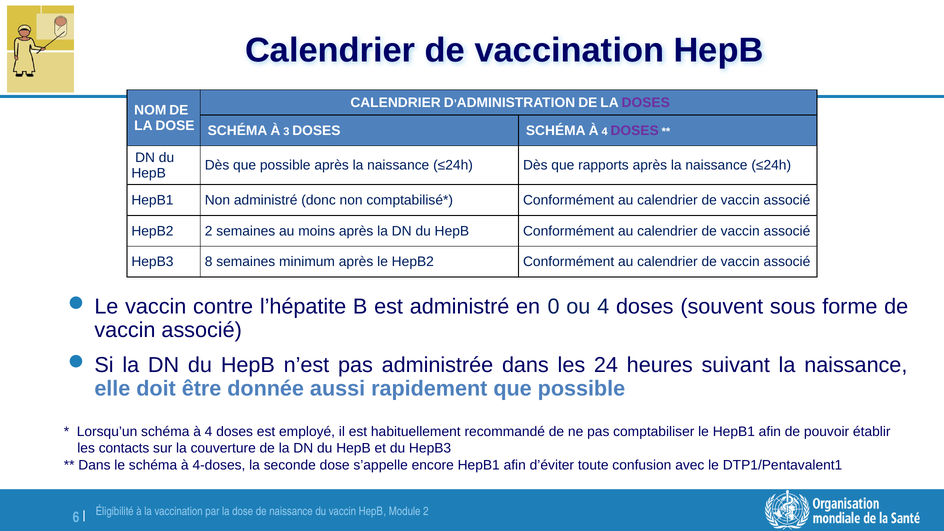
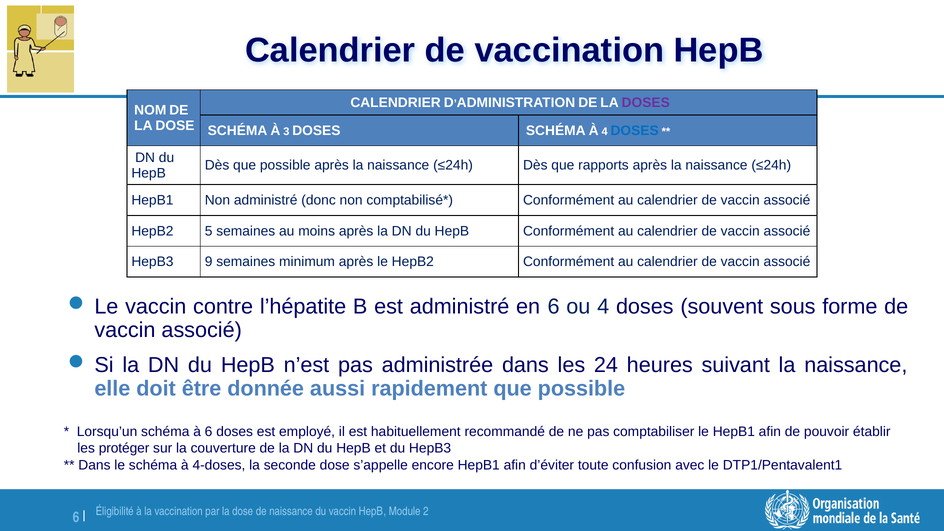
DOSES at (635, 131) colour: purple -> blue
HepB2 2: 2 -> 5
8: 8 -> 9
en 0: 0 -> 6
Lorsqu’un schéma à 4: 4 -> 6
contacts: contacts -> protéger
